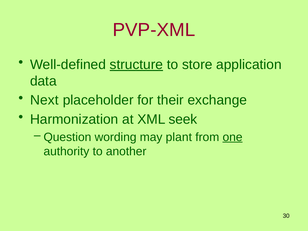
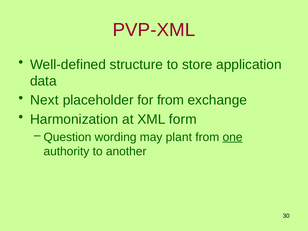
structure underline: present -> none
for their: their -> from
seek: seek -> form
